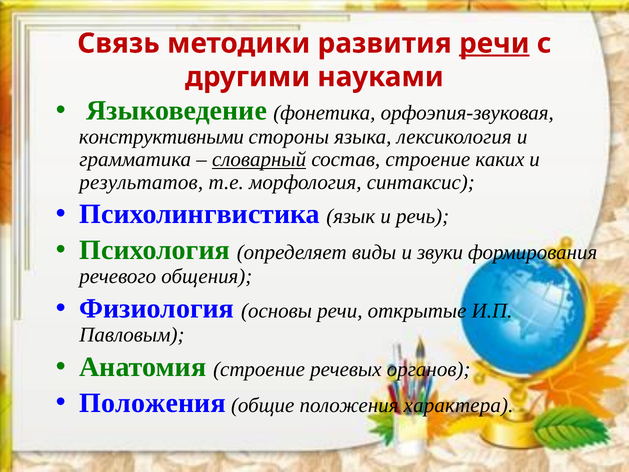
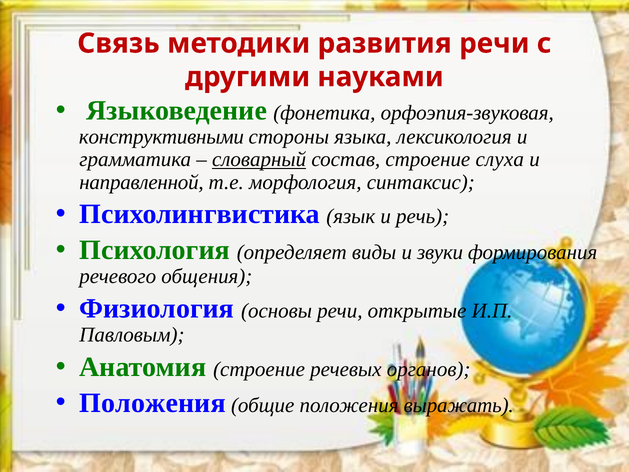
речи at (494, 43) underline: present -> none
каких: каких -> слуха
результатов: результатов -> направленной
характера: характера -> выражать
